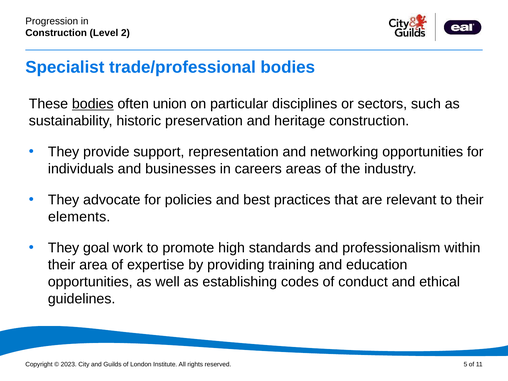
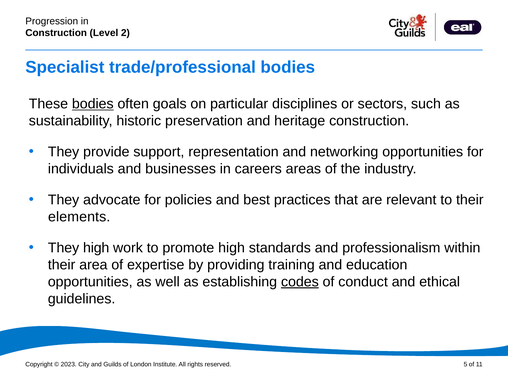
union: union -> goals
They goal: goal -> high
codes underline: none -> present
